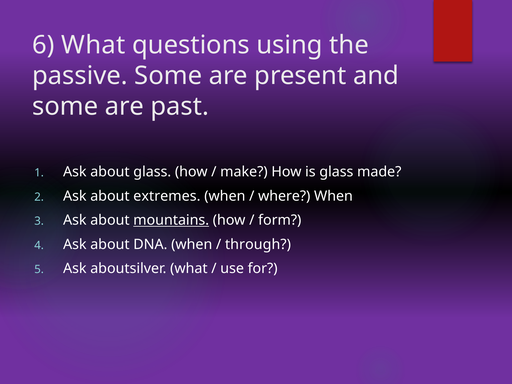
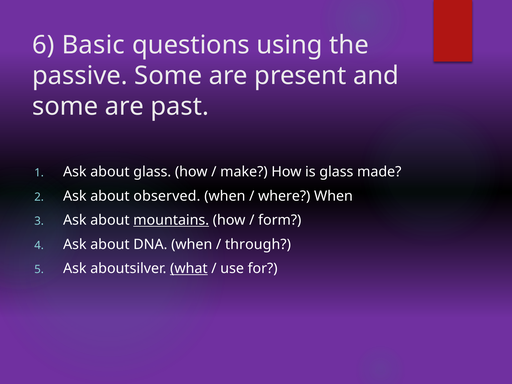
6 What: What -> Basic
extremes: extremes -> observed
what at (189, 269) underline: none -> present
